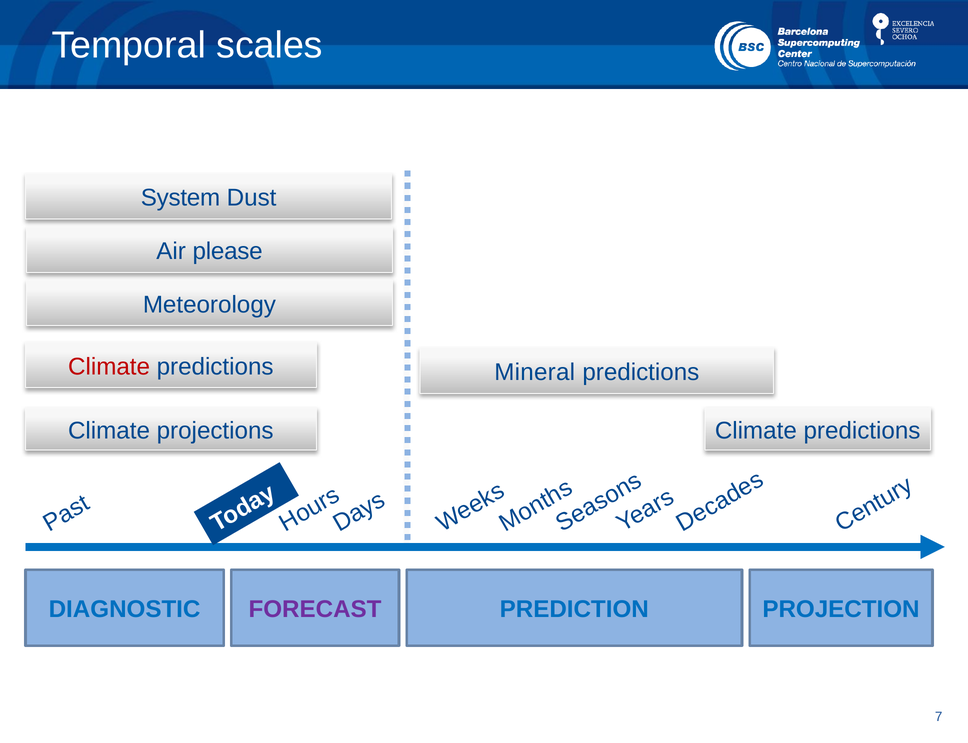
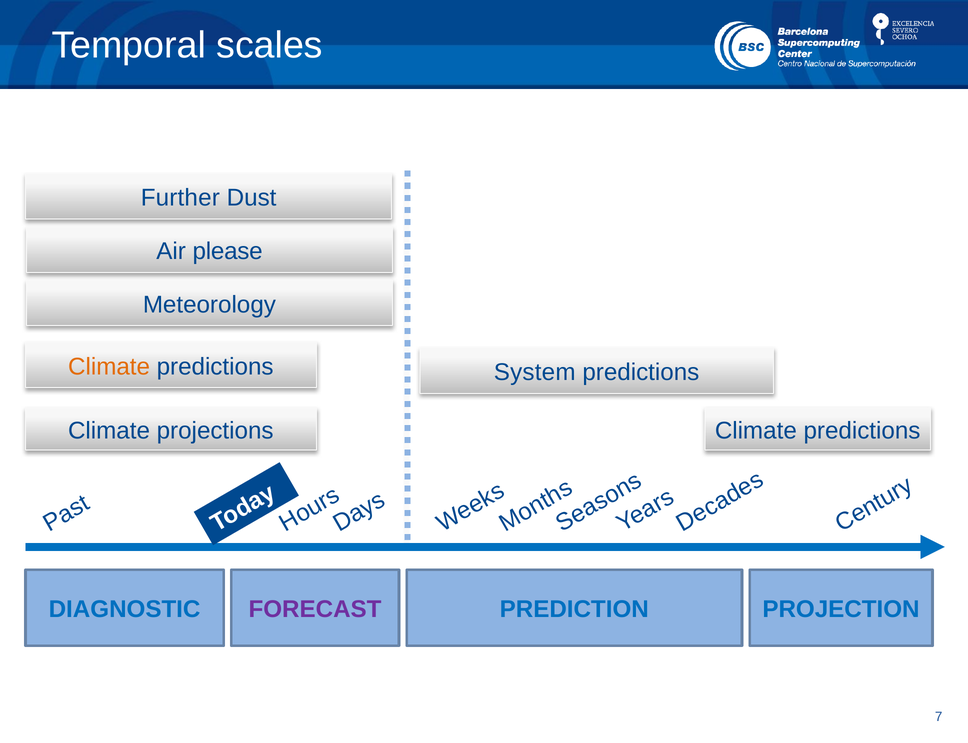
System: System -> Further
Climate at (109, 367) colour: red -> orange
Mineral: Mineral -> System
